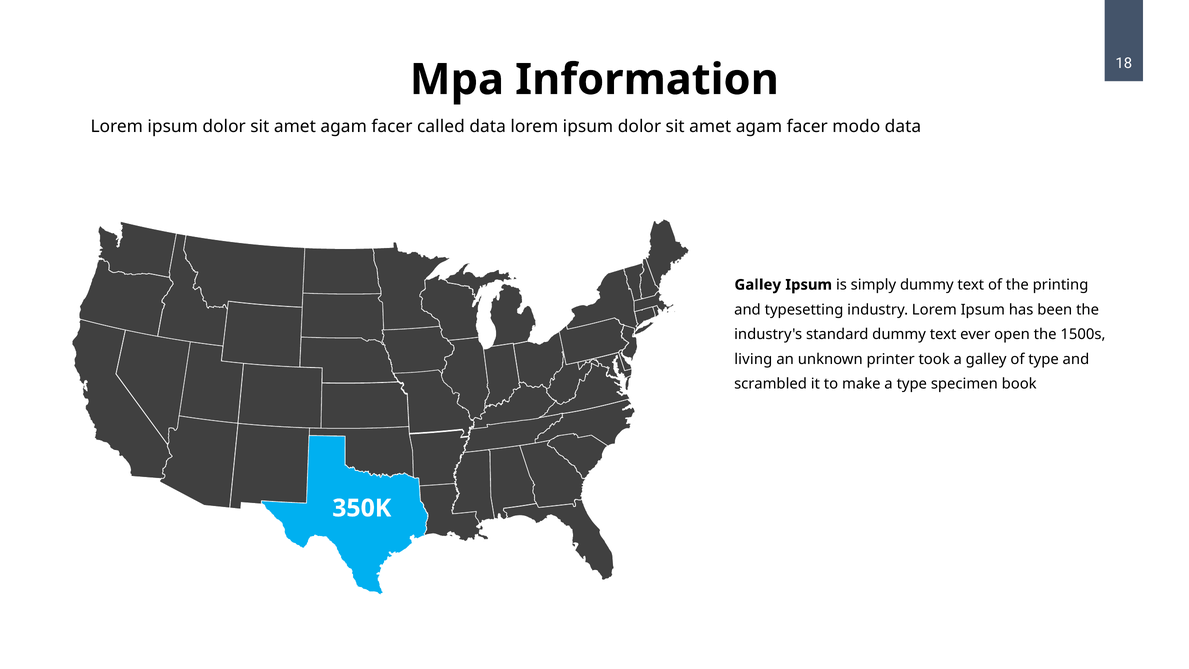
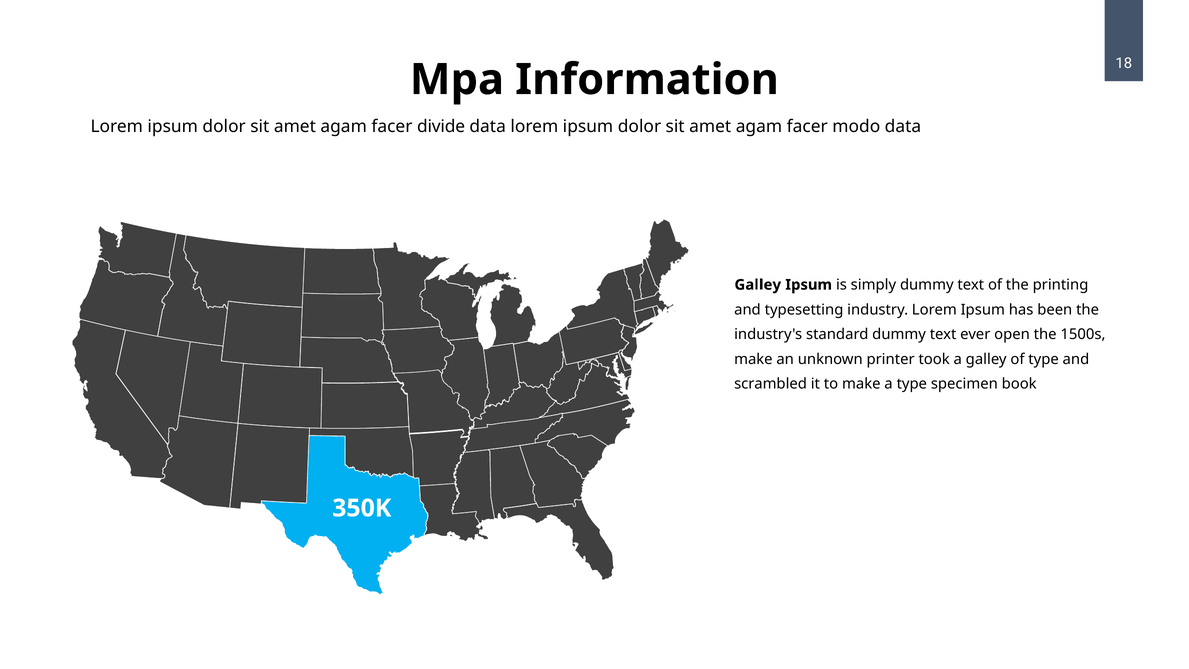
called: called -> divide
living at (753, 359): living -> make
